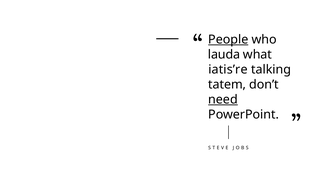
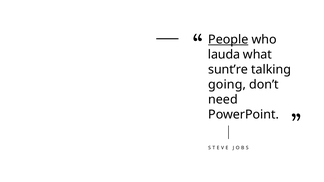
iatis’re: iatis’re -> sunt’re
tatem: tatem -> going
need underline: present -> none
